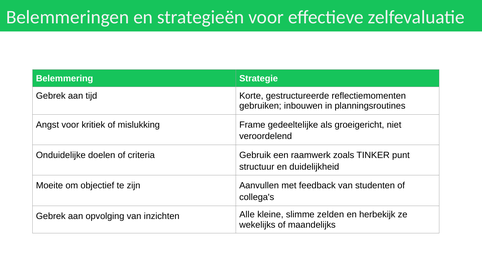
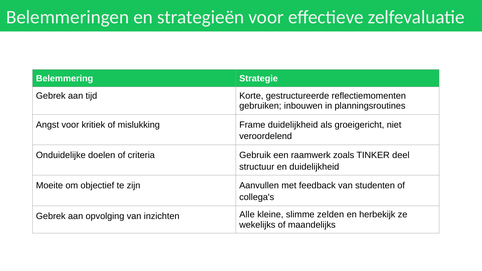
Frame gedeeltelijke: gedeeltelijke -> duidelijkheid
punt: punt -> deel
